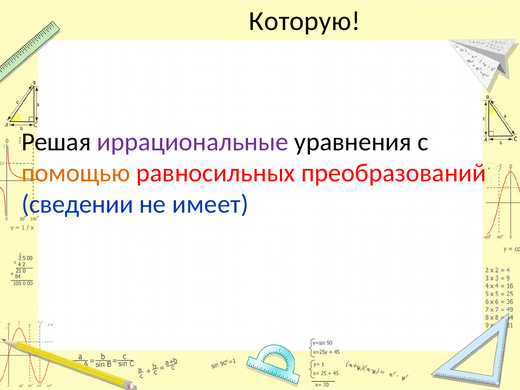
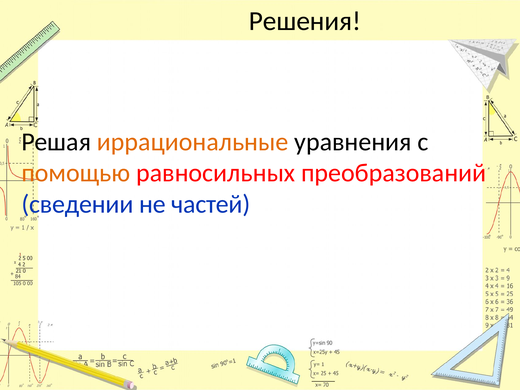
Которую: Которую -> Решения
иррациональные colour: purple -> orange
имеет: имеет -> частей
